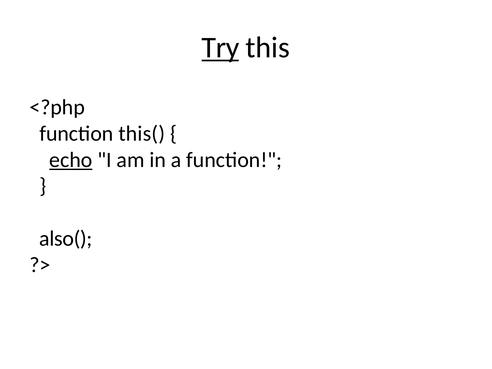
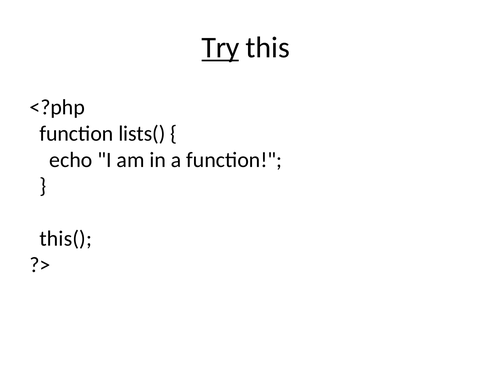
this(: this( -> lists(
echo underline: present -> none
also(: also( -> this(
